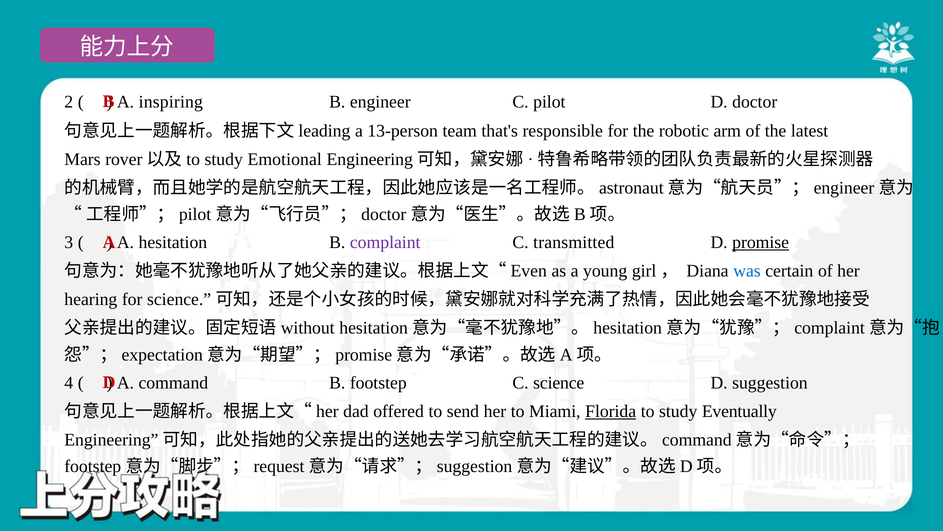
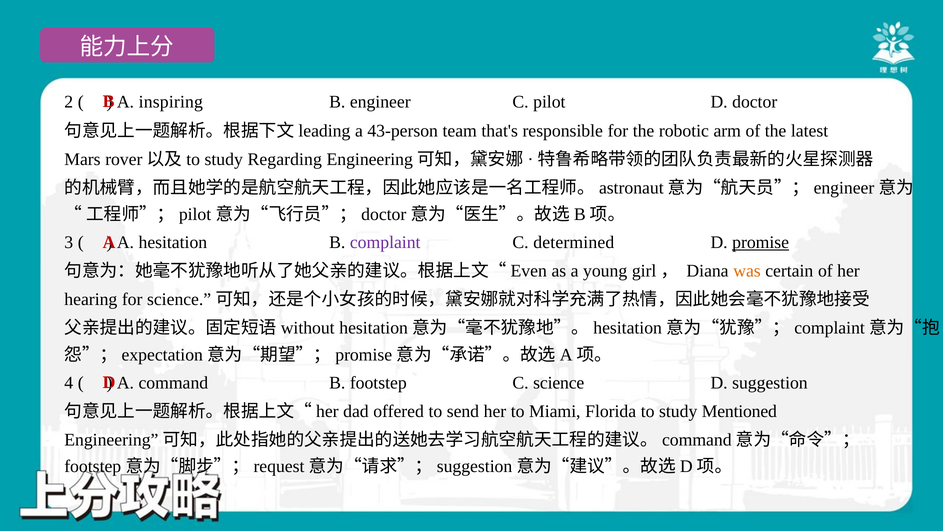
13-person: 13-person -> 43-person
Emotional: Emotional -> Regarding
transmitted: transmitted -> determined
was colour: blue -> orange
Florida underline: present -> none
Eventually: Eventually -> Mentioned
